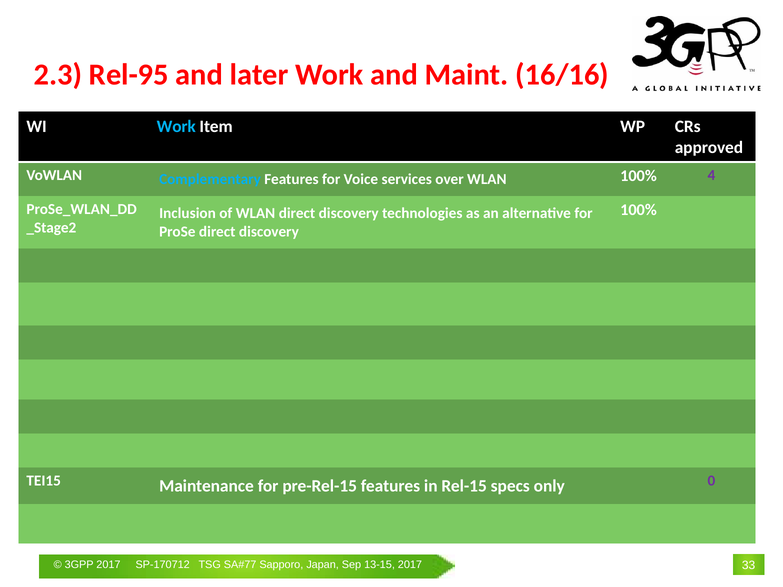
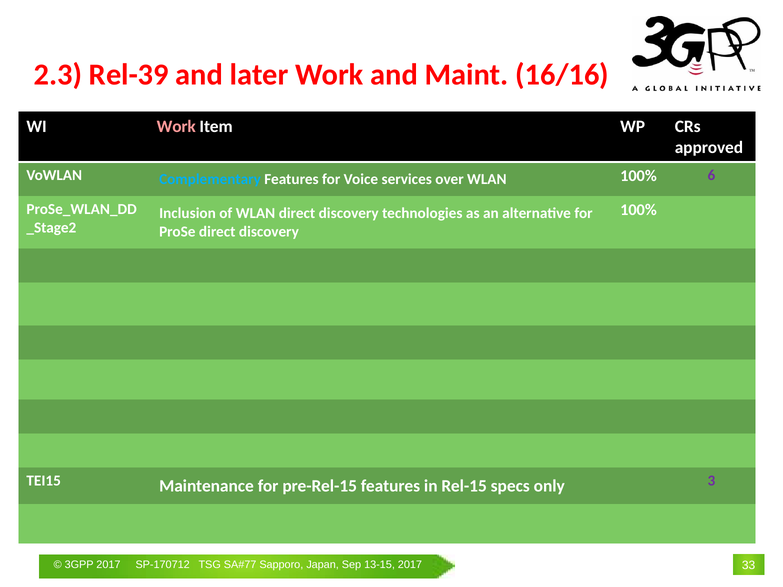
Rel-95: Rel-95 -> Rel-39
Work at (176, 127) colour: light blue -> pink
4: 4 -> 6
0: 0 -> 3
